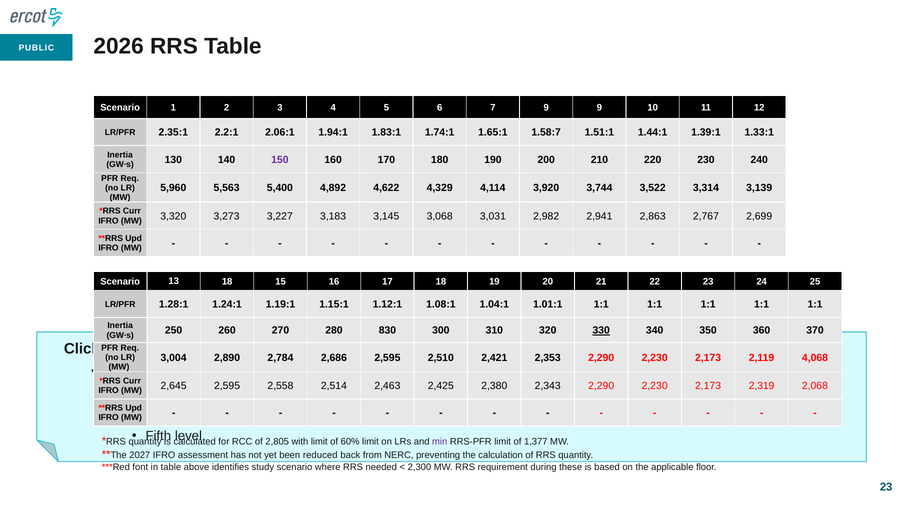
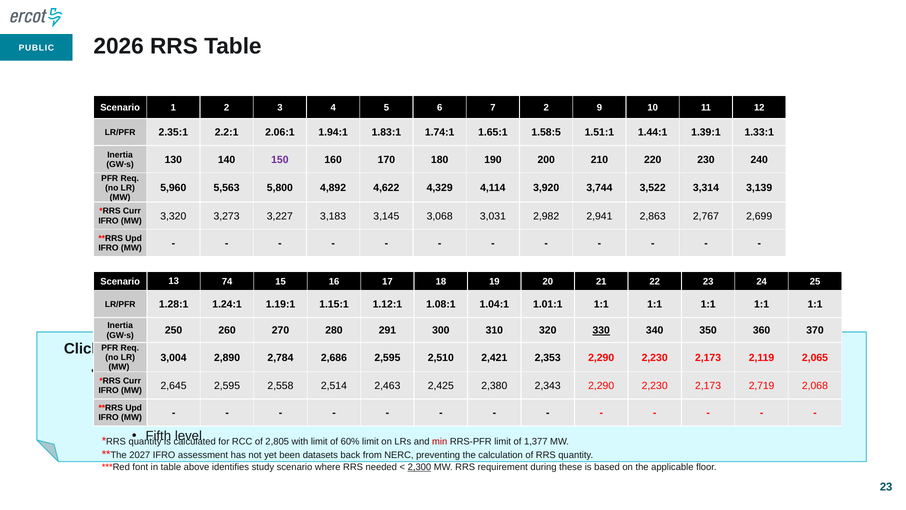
7 9: 9 -> 2
1.58:7: 1.58:7 -> 1.58:5
5,400: 5,400 -> 5,800
13 18: 18 -> 74
830: 830 -> 291
4,068: 4,068 -> 2,065
2,319: 2,319 -> 2,719
min colour: purple -> red
reduced: reduced -> datasets
2,300 underline: none -> present
